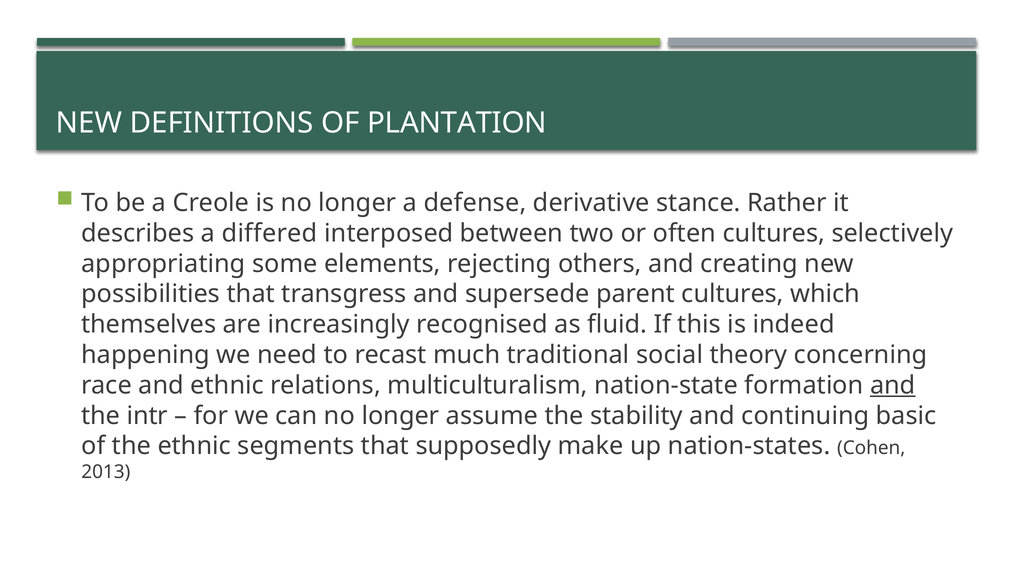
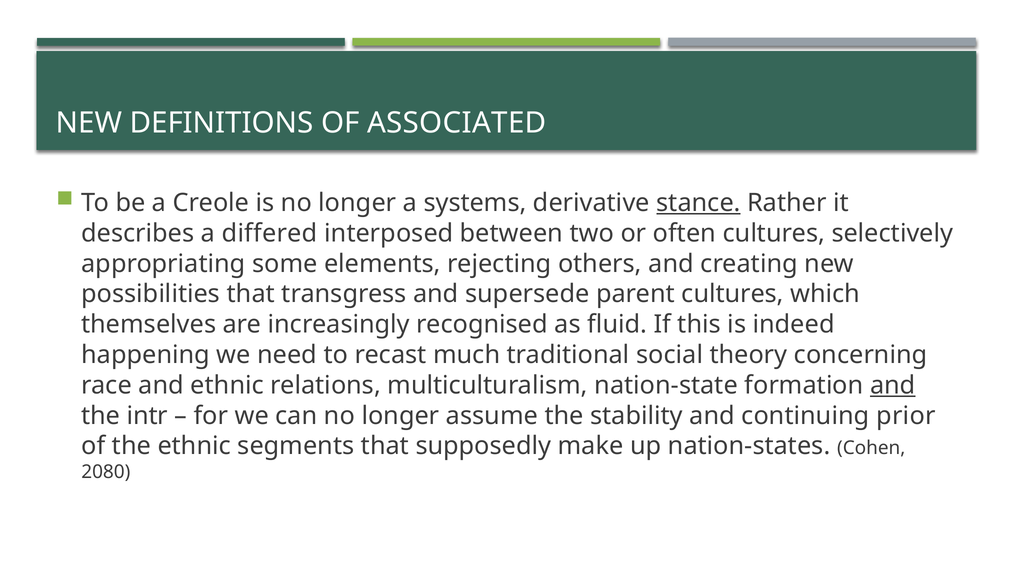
PLANTATION: PLANTATION -> ASSOCIATED
defense: defense -> systems
stance underline: none -> present
basic: basic -> prior
2013: 2013 -> 2080
